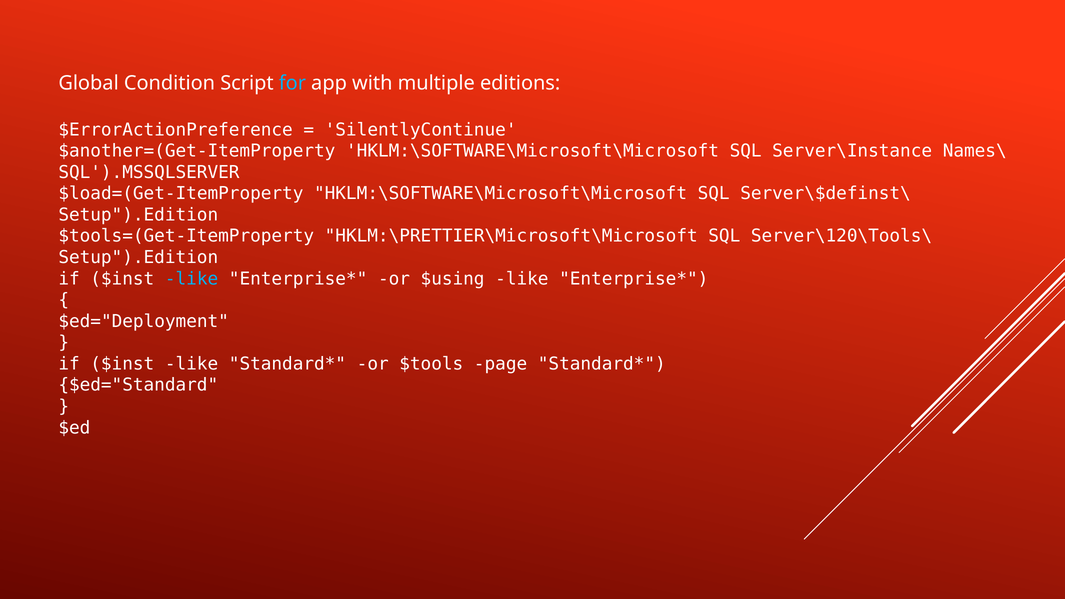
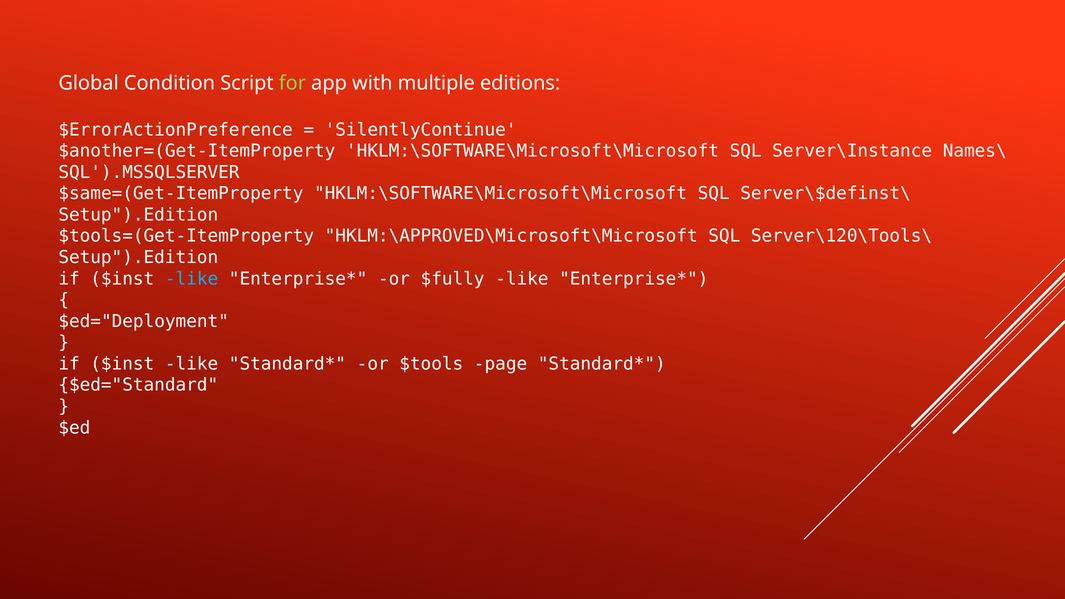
for colour: light blue -> light green
$load=(Get-ItemProperty: $load=(Get-ItemProperty -> $same=(Get-ItemProperty
HKLM:\PRETTIER\Microsoft\Microsoft: HKLM:\PRETTIER\Microsoft\Microsoft -> HKLM:\APPROVED\Microsoft\Microsoft
$using: $using -> $fully
